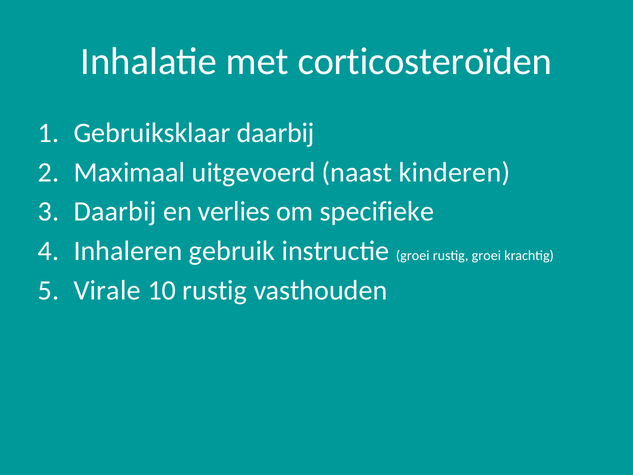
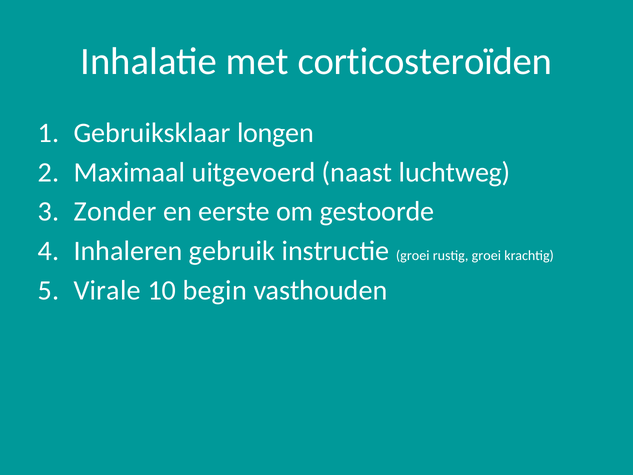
Gebruiksklaar daarbij: daarbij -> longen
kinderen: kinderen -> luchtweg
Daarbij at (115, 212): Daarbij -> Zonder
verlies: verlies -> eerste
specifieke: specifieke -> gestoorde
10 rustig: rustig -> begin
